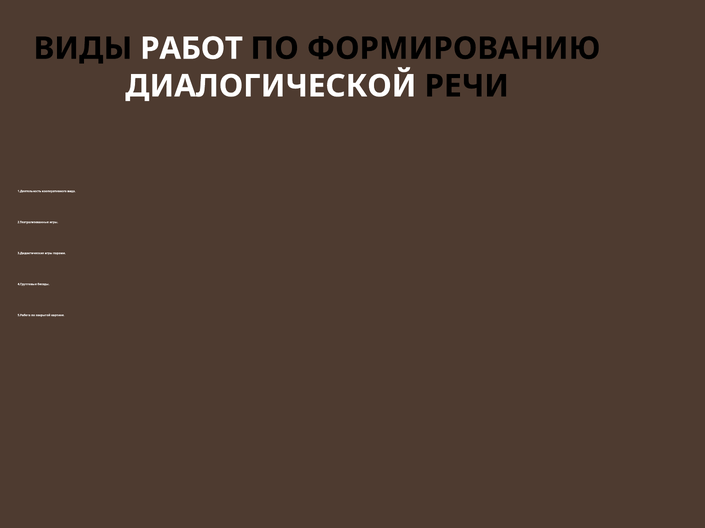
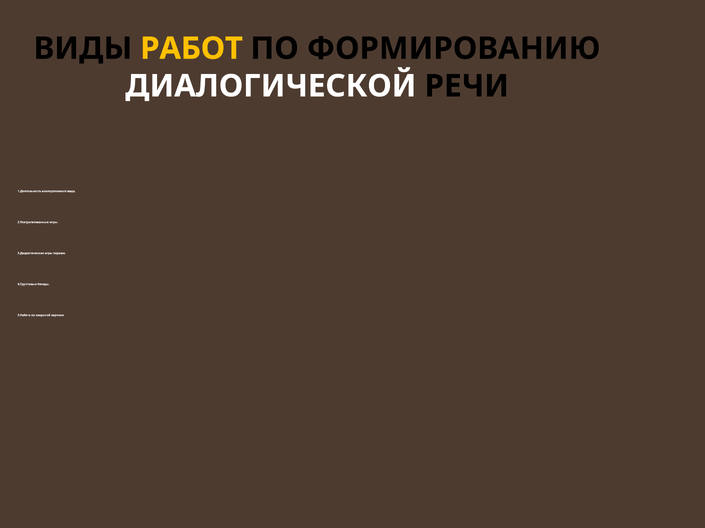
РАБОТ colour: white -> yellow
